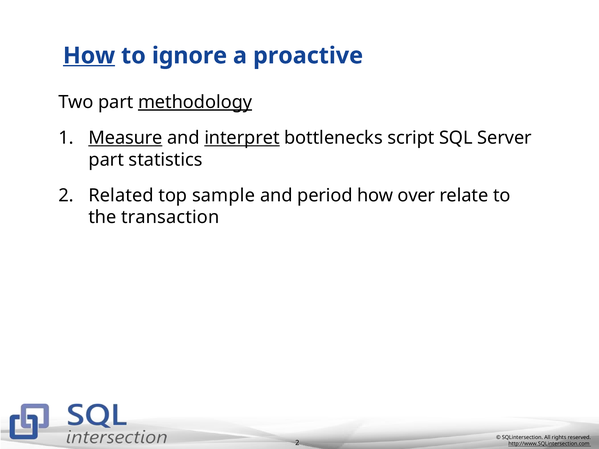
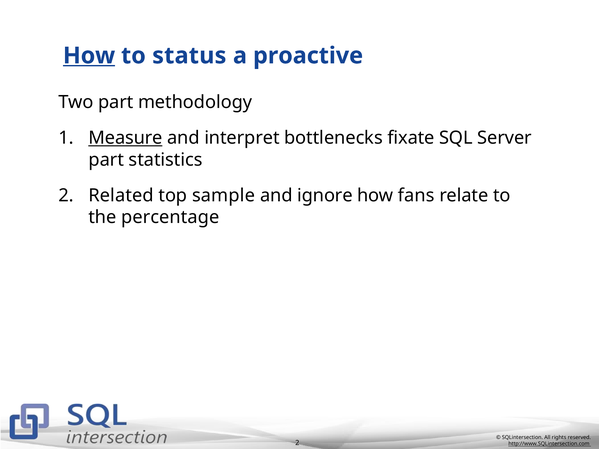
ignore: ignore -> status
methodology underline: present -> none
interpret underline: present -> none
script: script -> fixate
period: period -> ignore
over: over -> fans
transaction: transaction -> percentage
